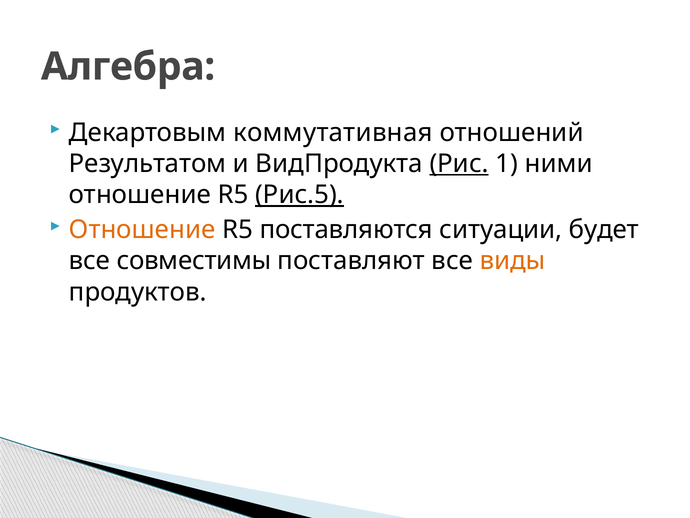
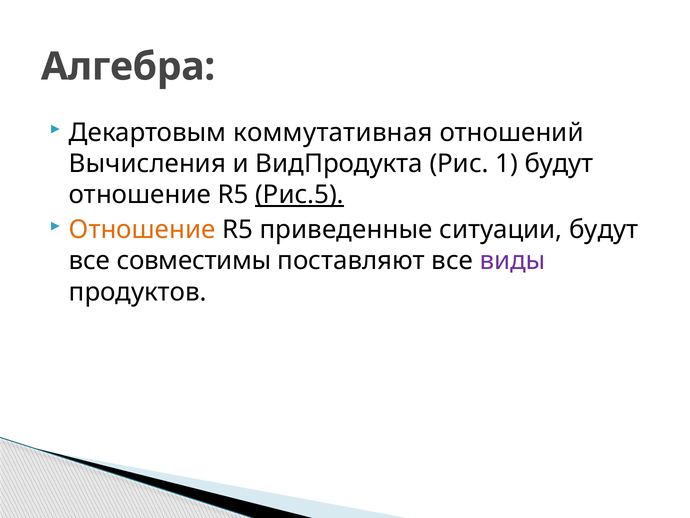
Результатом: Результатом -> Вычисления
Рис underline: present -> none
1 ними: ними -> будут
поставляются: поставляются -> приведенные
ситуации будет: будет -> будут
виды colour: orange -> purple
